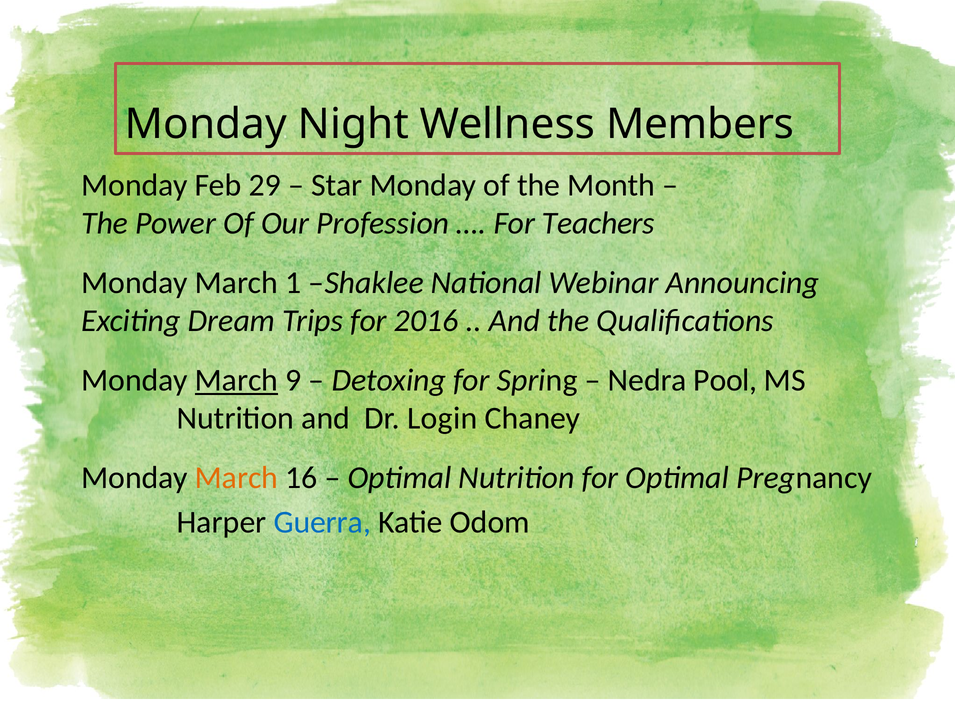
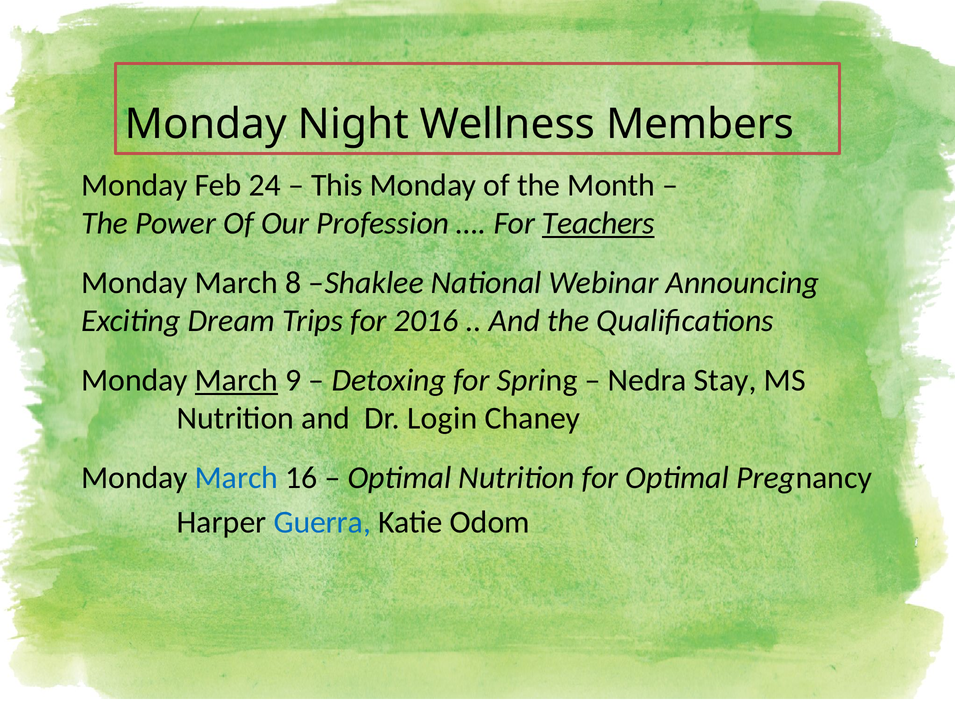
29: 29 -> 24
Star: Star -> This
Teachers underline: none -> present
1: 1 -> 8
Pool: Pool -> Stay
March at (236, 478) colour: orange -> blue
